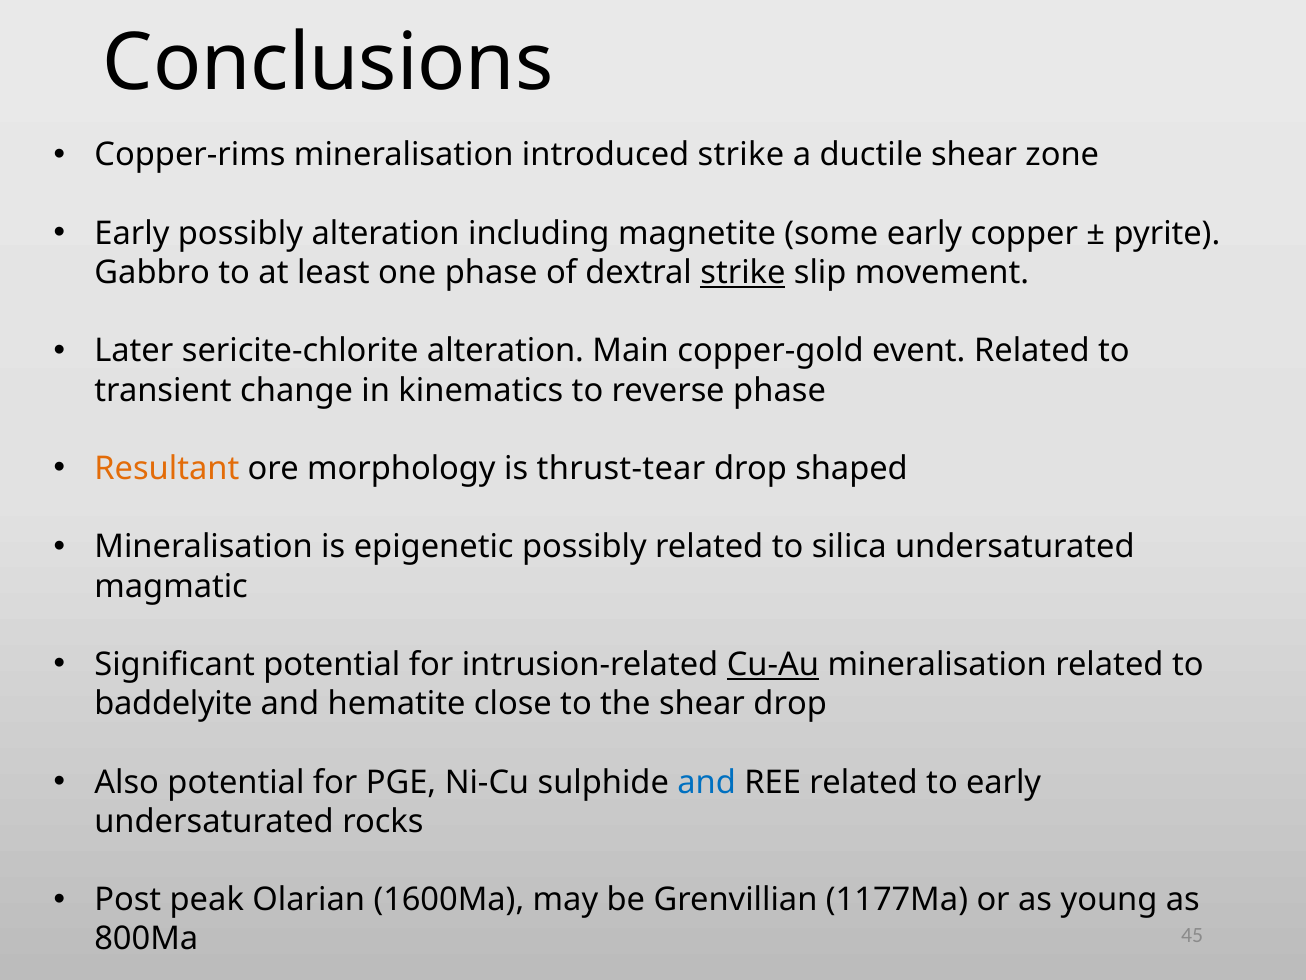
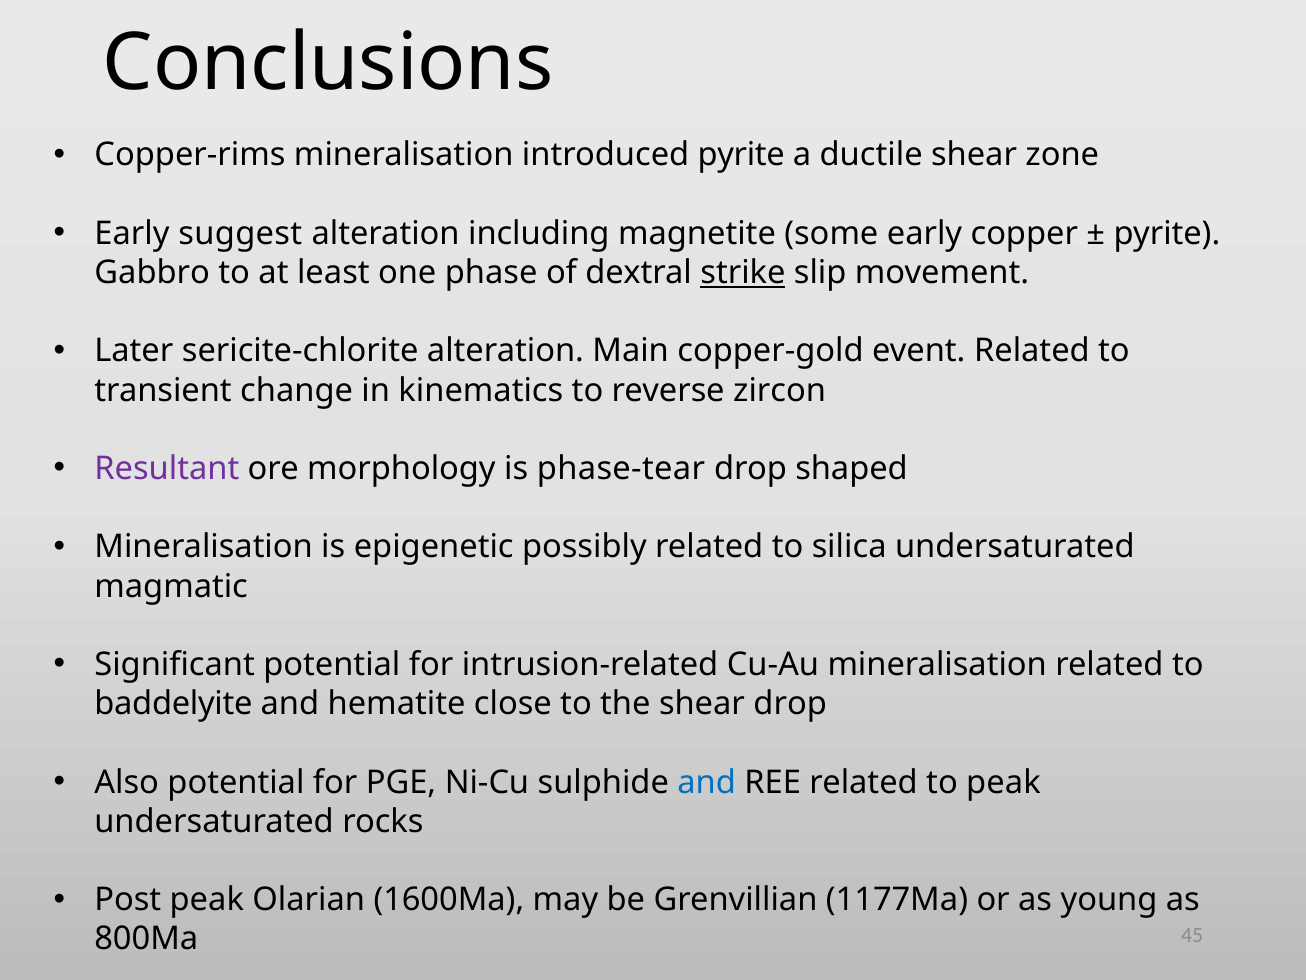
introduced strike: strike -> pyrite
Early possibly: possibly -> suggest
reverse phase: phase -> zircon
Resultant colour: orange -> purple
thrust-tear: thrust-tear -> phase-tear
Cu-Au underline: present -> none
to early: early -> peak
